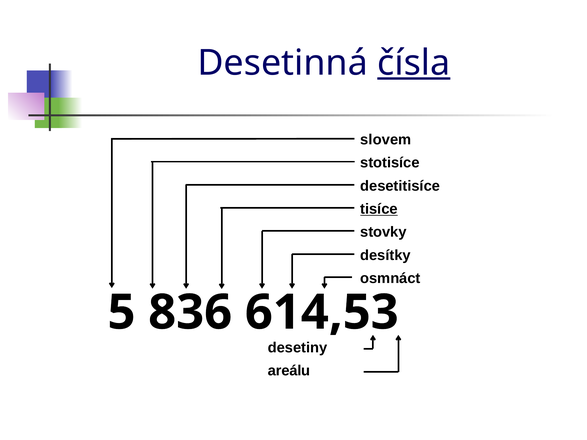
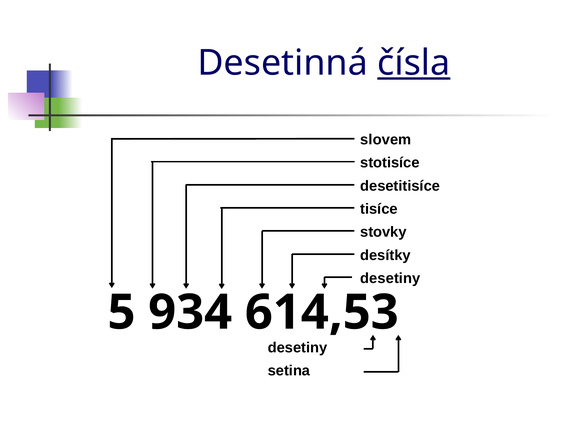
tisíce underline: present -> none
osmnáct at (390, 278): osmnáct -> desetiny
836: 836 -> 934
areálu: areálu -> setina
